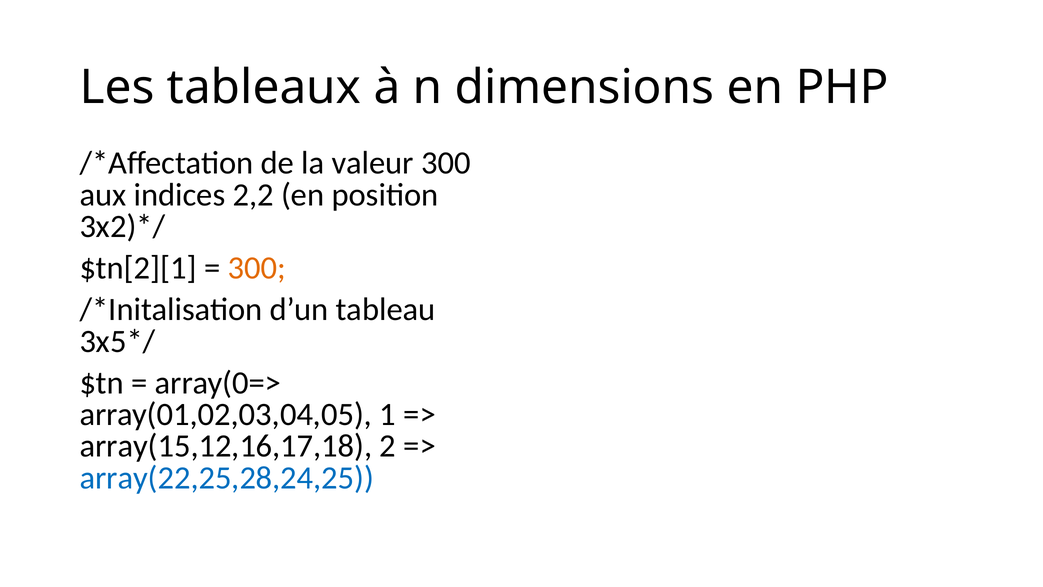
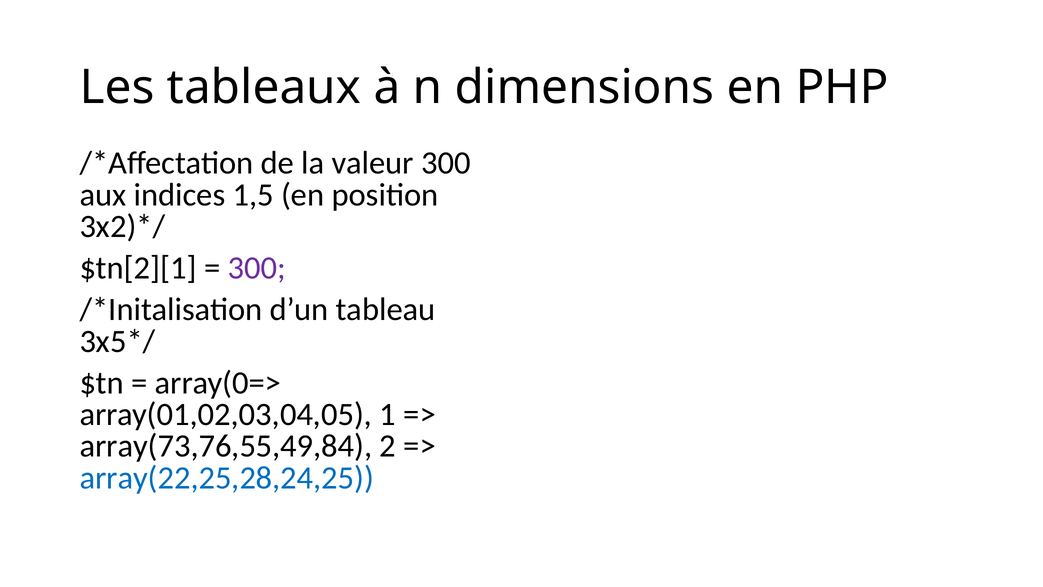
2,2: 2,2 -> 1,5
300 at (257, 268) colour: orange -> purple
array(15,12,16,17,18: array(15,12,16,17,18 -> array(73,76,55,49,84
